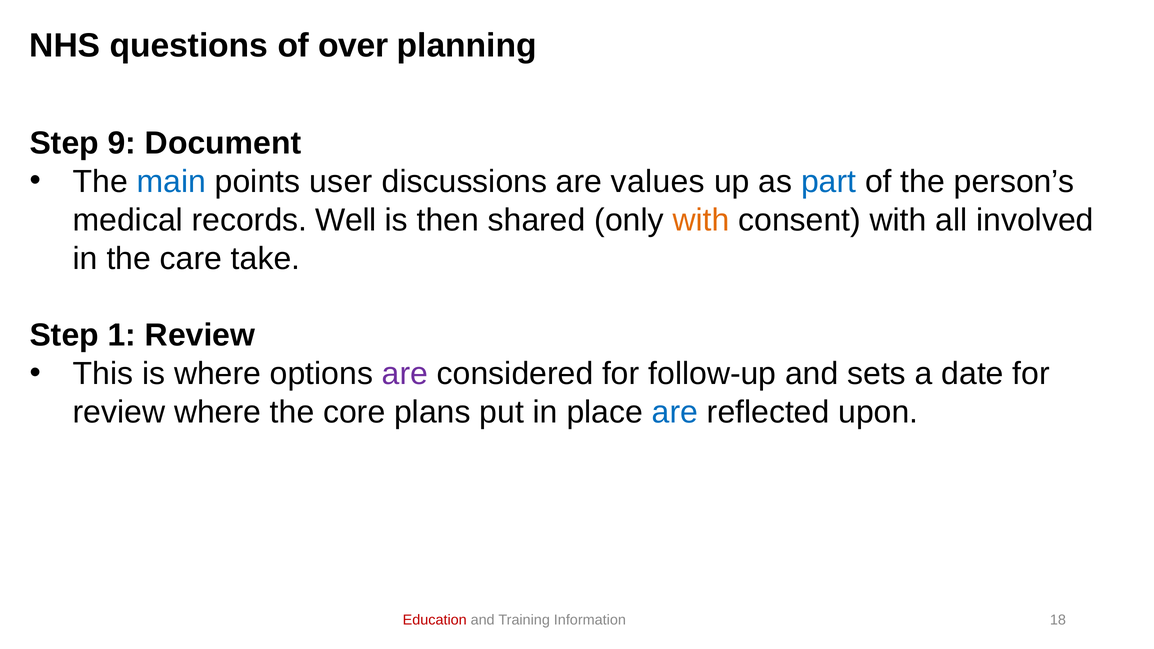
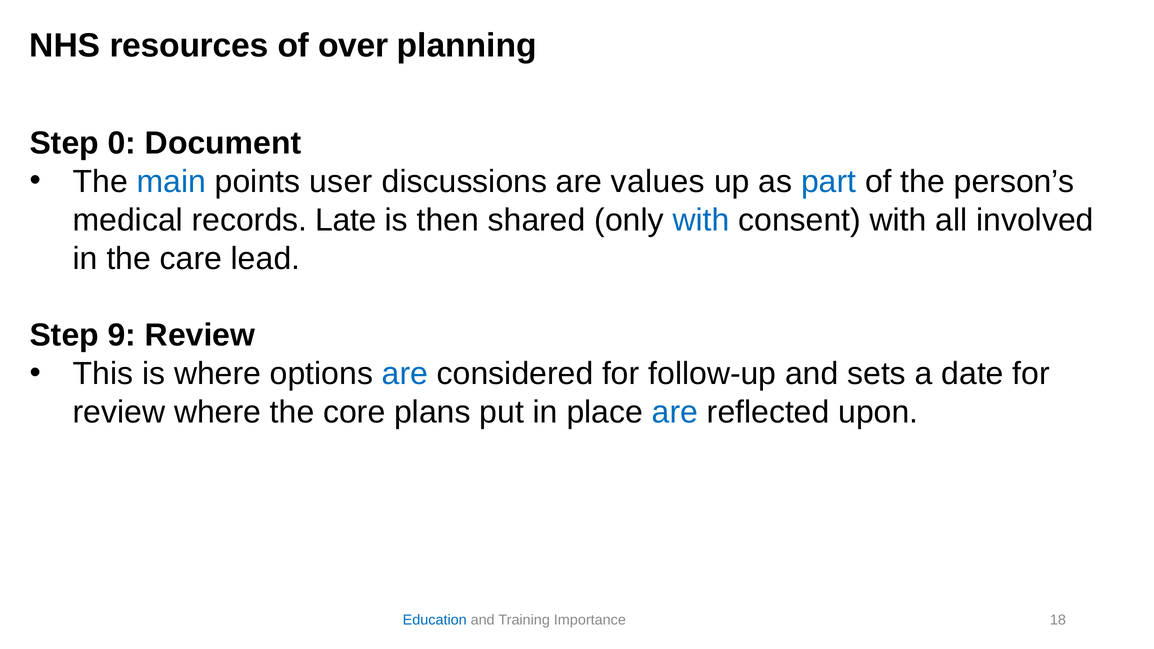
questions: questions -> resources
9: 9 -> 0
Well: Well -> Late
with at (701, 220) colour: orange -> blue
take: take -> lead
1: 1 -> 9
are at (405, 374) colour: purple -> blue
Education colour: red -> blue
Information: Information -> Importance
